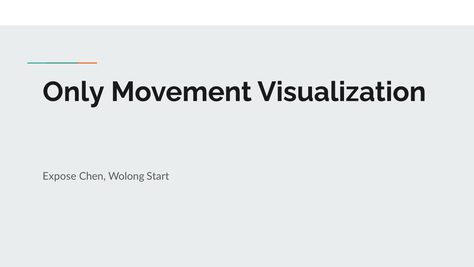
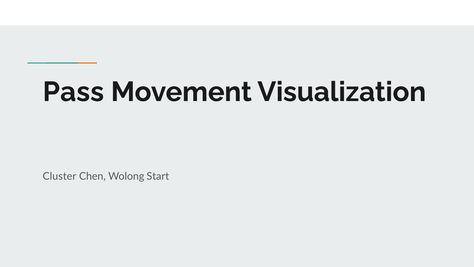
Only: Only -> Pass
Expose: Expose -> Cluster
